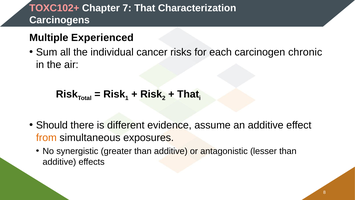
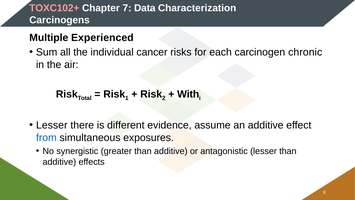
7 That: That -> Data
That at (188, 94): That -> With
Should at (52, 125): Should -> Lesser
from colour: orange -> blue
